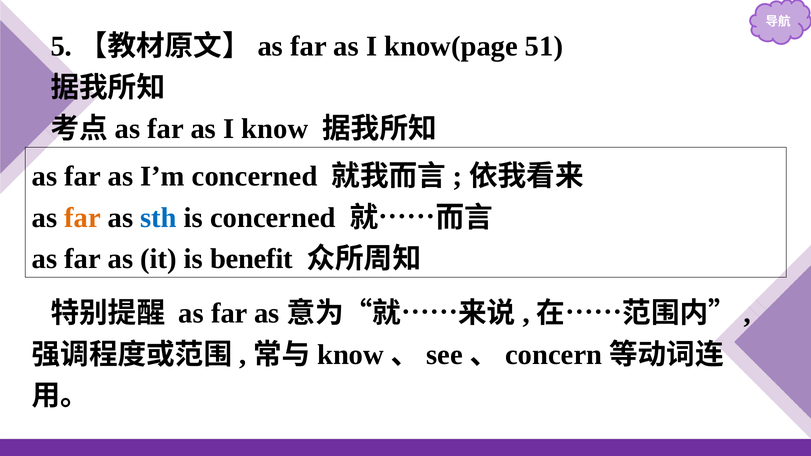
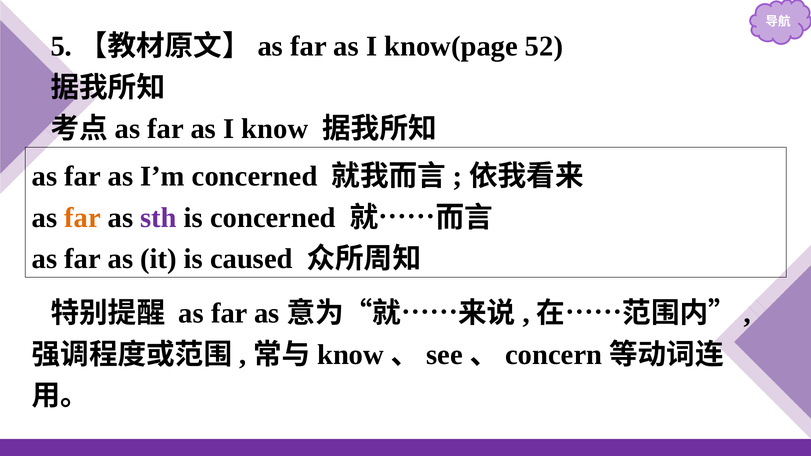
51: 51 -> 52
sth colour: blue -> purple
benefit: benefit -> caused
